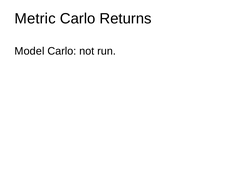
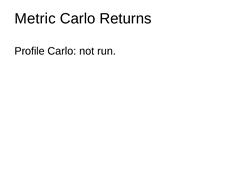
Model: Model -> Profile
